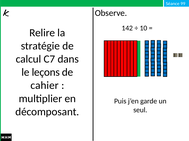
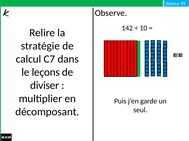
cahier: cahier -> diviser
